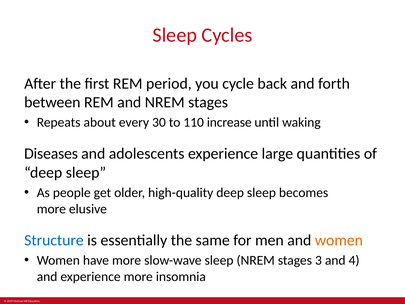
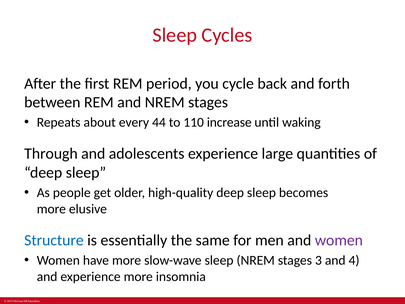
30: 30 -> 44
Diseases: Diseases -> Through
women at (339, 240) colour: orange -> purple
